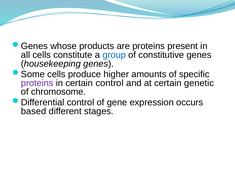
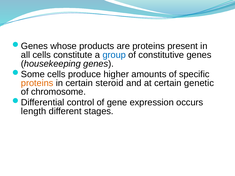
proteins at (37, 83) colour: purple -> orange
certain control: control -> steroid
based: based -> length
